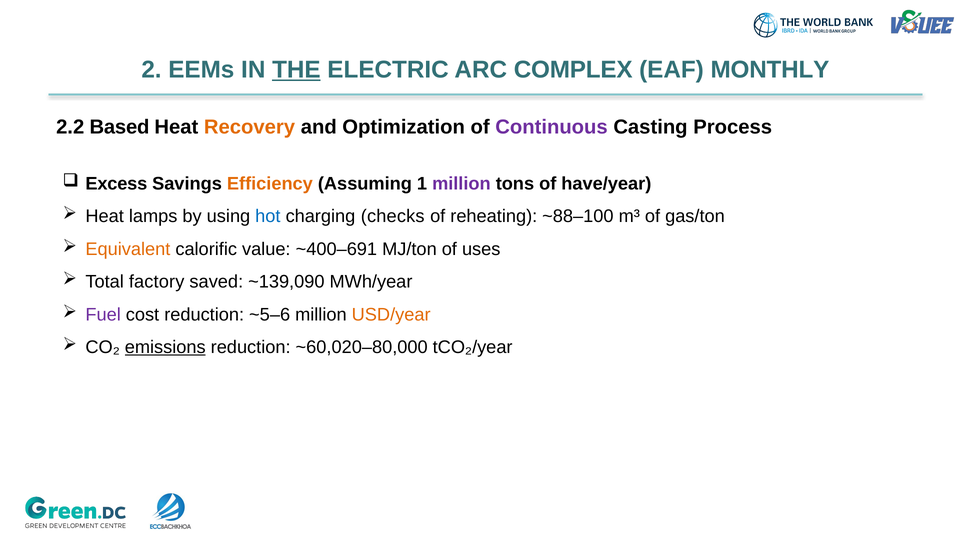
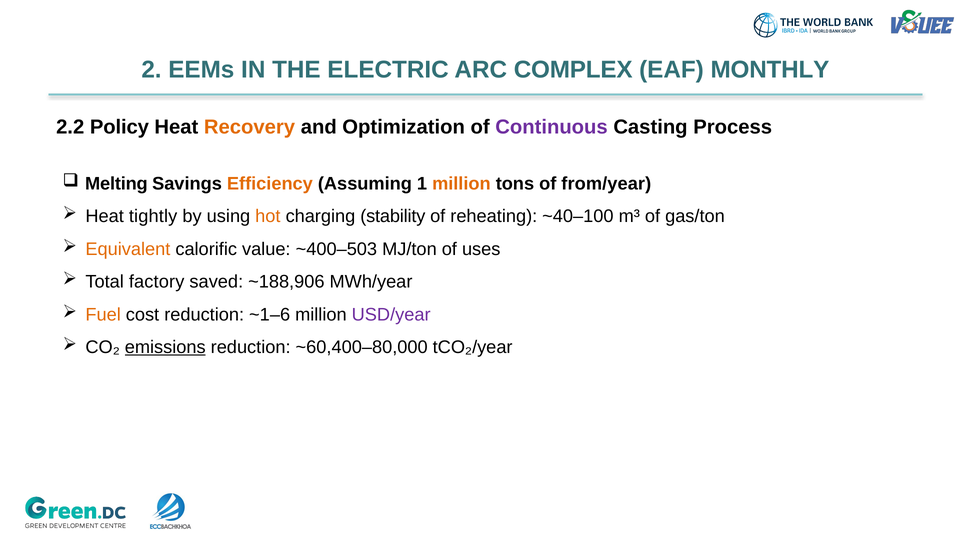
THE underline: present -> none
Based: Based -> Policy
Excess: Excess -> Melting
million at (461, 184) colour: purple -> orange
have/year: have/year -> from/year
lamps: lamps -> tightly
hot colour: blue -> orange
checks: checks -> stability
~88–100: ~88–100 -> ~40–100
~400–691: ~400–691 -> ~400–503
~139,090: ~139,090 -> ~188,906
Fuel colour: purple -> orange
~5–6: ~5–6 -> ~1–6
USD/year colour: orange -> purple
~60,020–80,000: ~60,020–80,000 -> ~60,400–80,000
